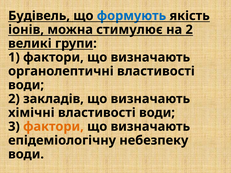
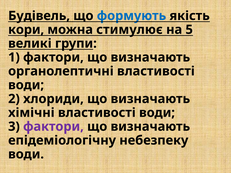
іонів: іонів -> кори
на 2: 2 -> 5
закладів: закладів -> хлориди
фактори at (53, 127) colour: orange -> purple
